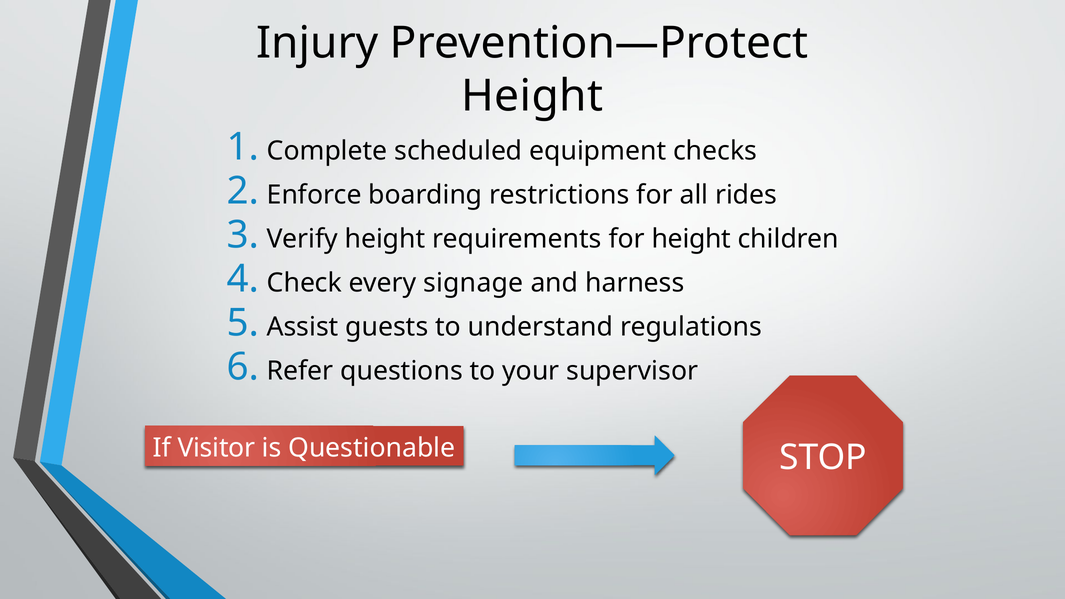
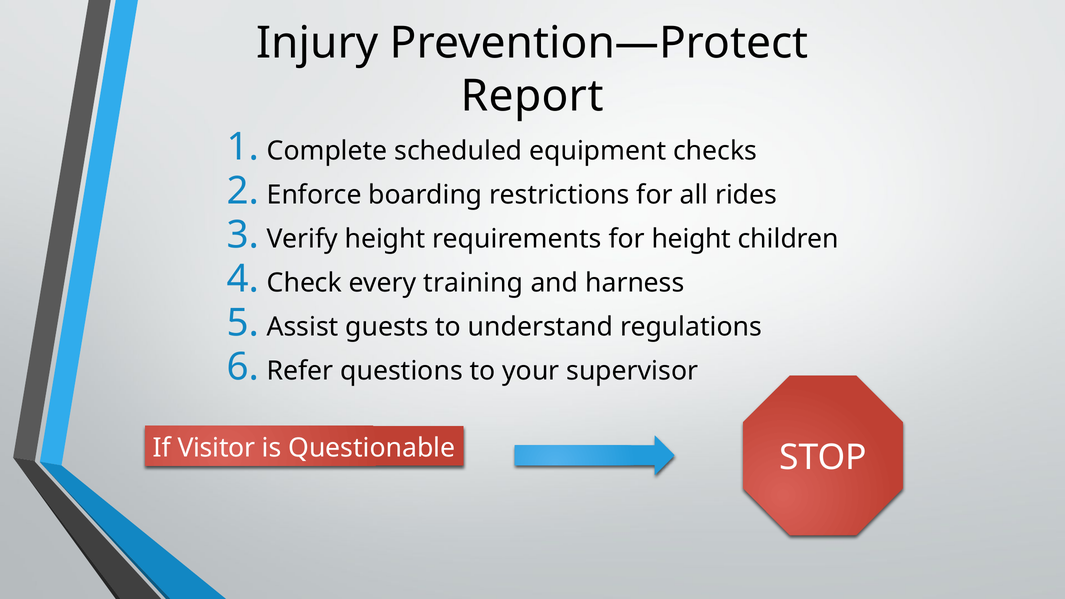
Height at (532, 96): Height -> Report
signage: signage -> training
